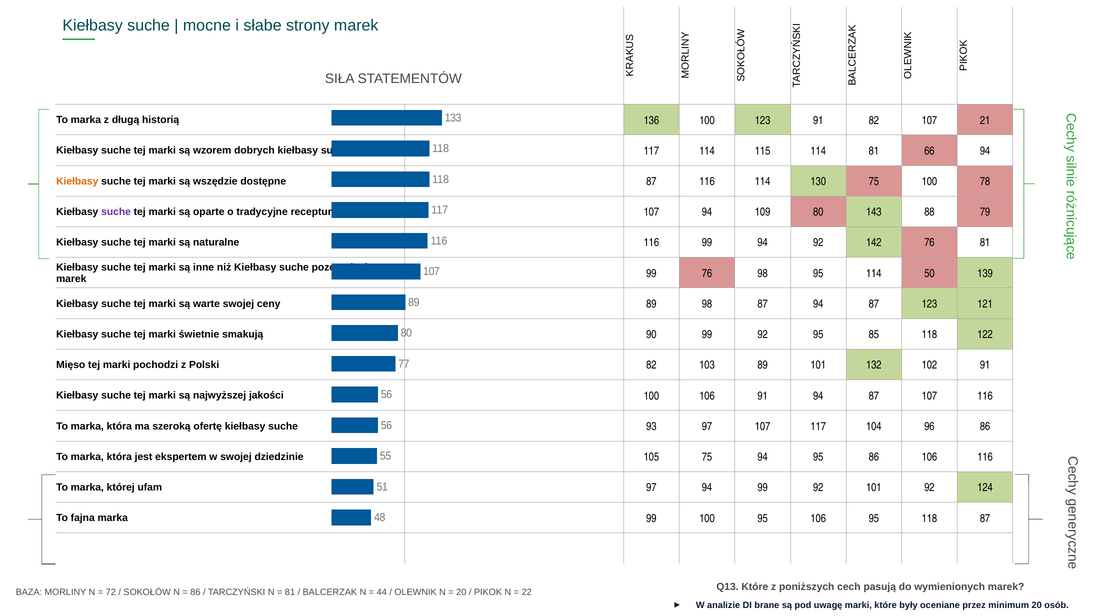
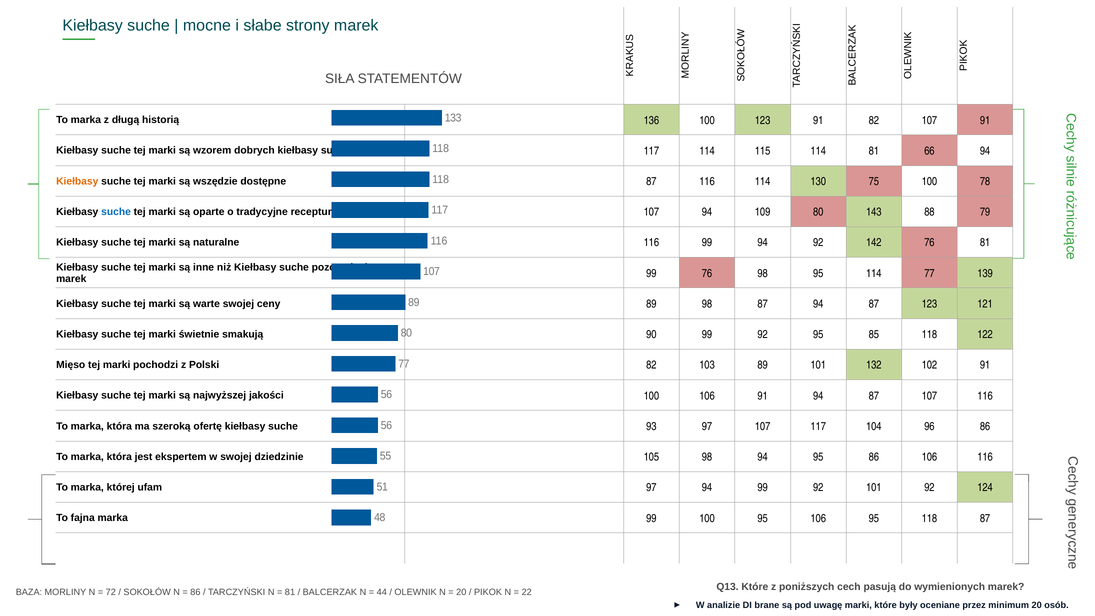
107 21: 21 -> 91
suche at (116, 212) colour: purple -> blue
114 50: 50 -> 77
105 75: 75 -> 98
